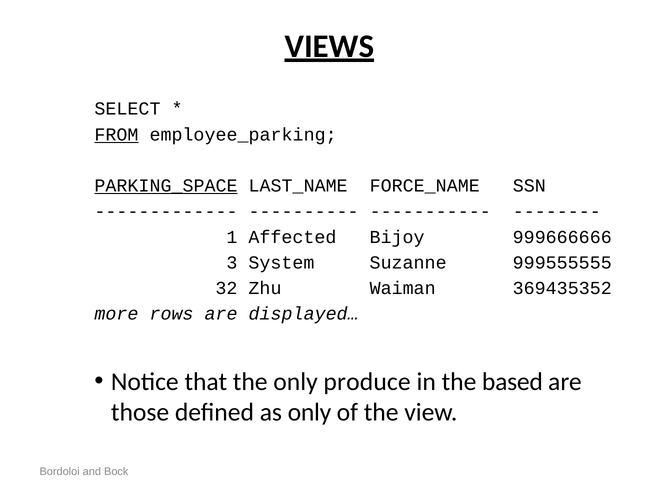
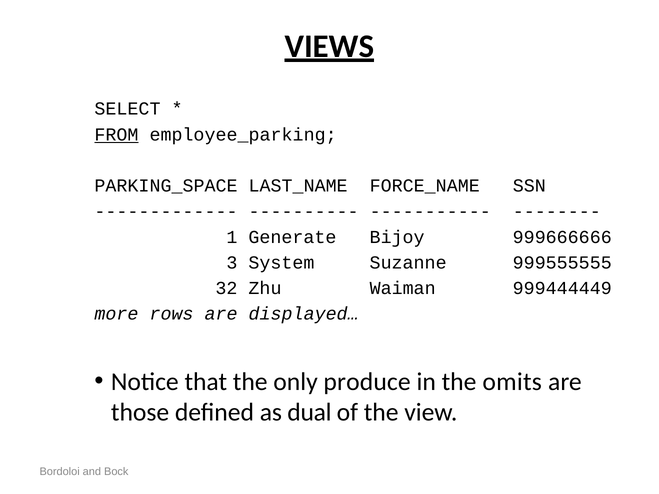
PARKING_SPACE underline: present -> none
Affected: Affected -> Generate
369435352: 369435352 -> 999444449
based: based -> omits
as only: only -> dual
